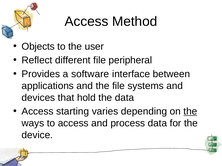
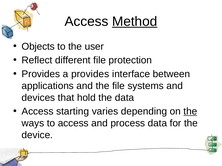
Method underline: none -> present
peripheral: peripheral -> protection
a software: software -> provides
